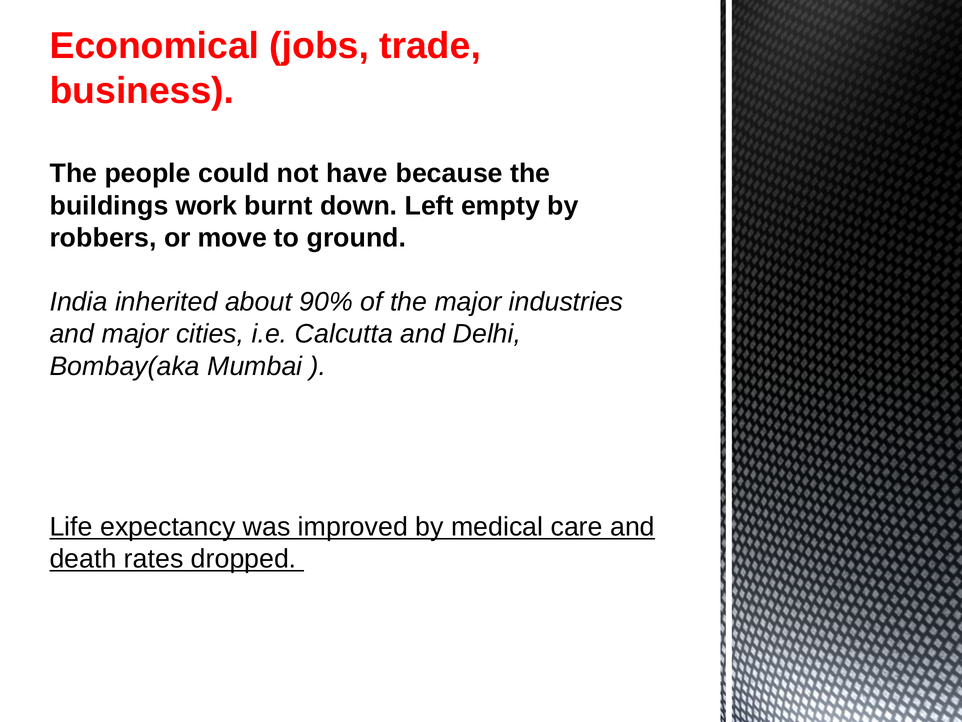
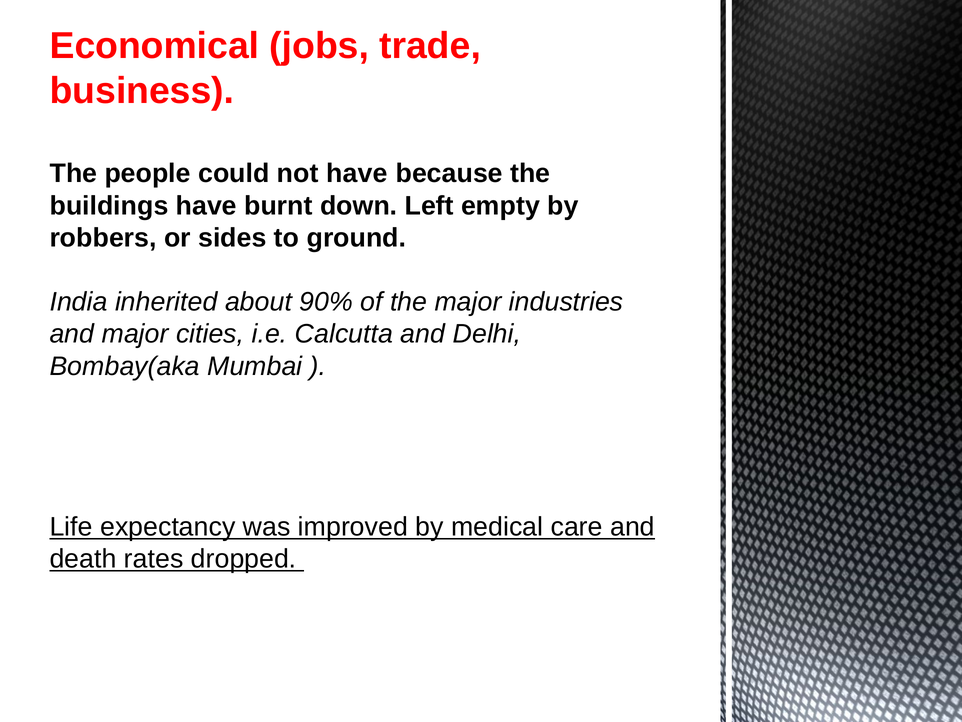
buildings work: work -> have
move: move -> sides
